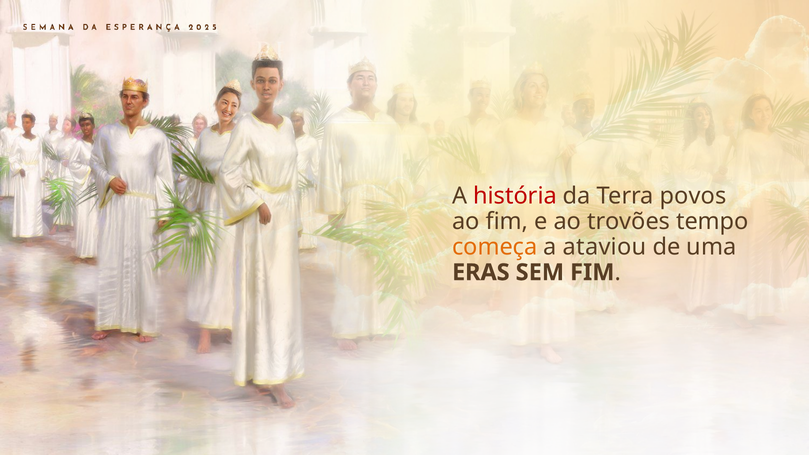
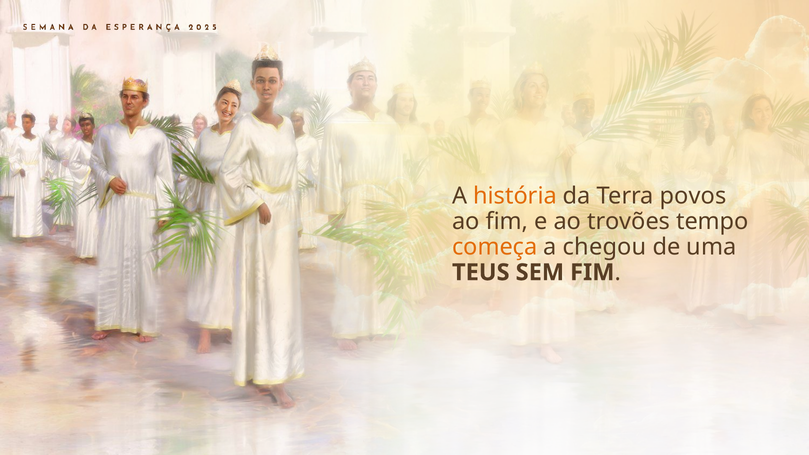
história colour: red -> orange
ataviou: ataviou -> chegou
ERAS: ERAS -> TEUS
